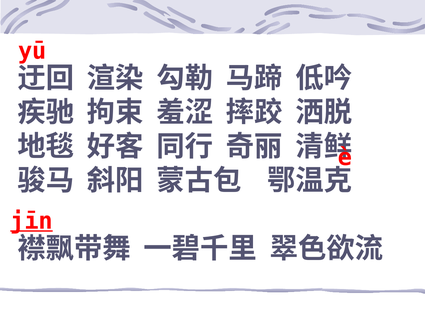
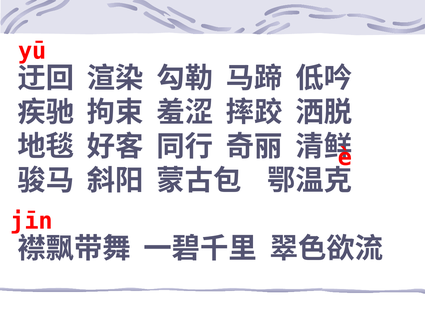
jīn underline: present -> none
